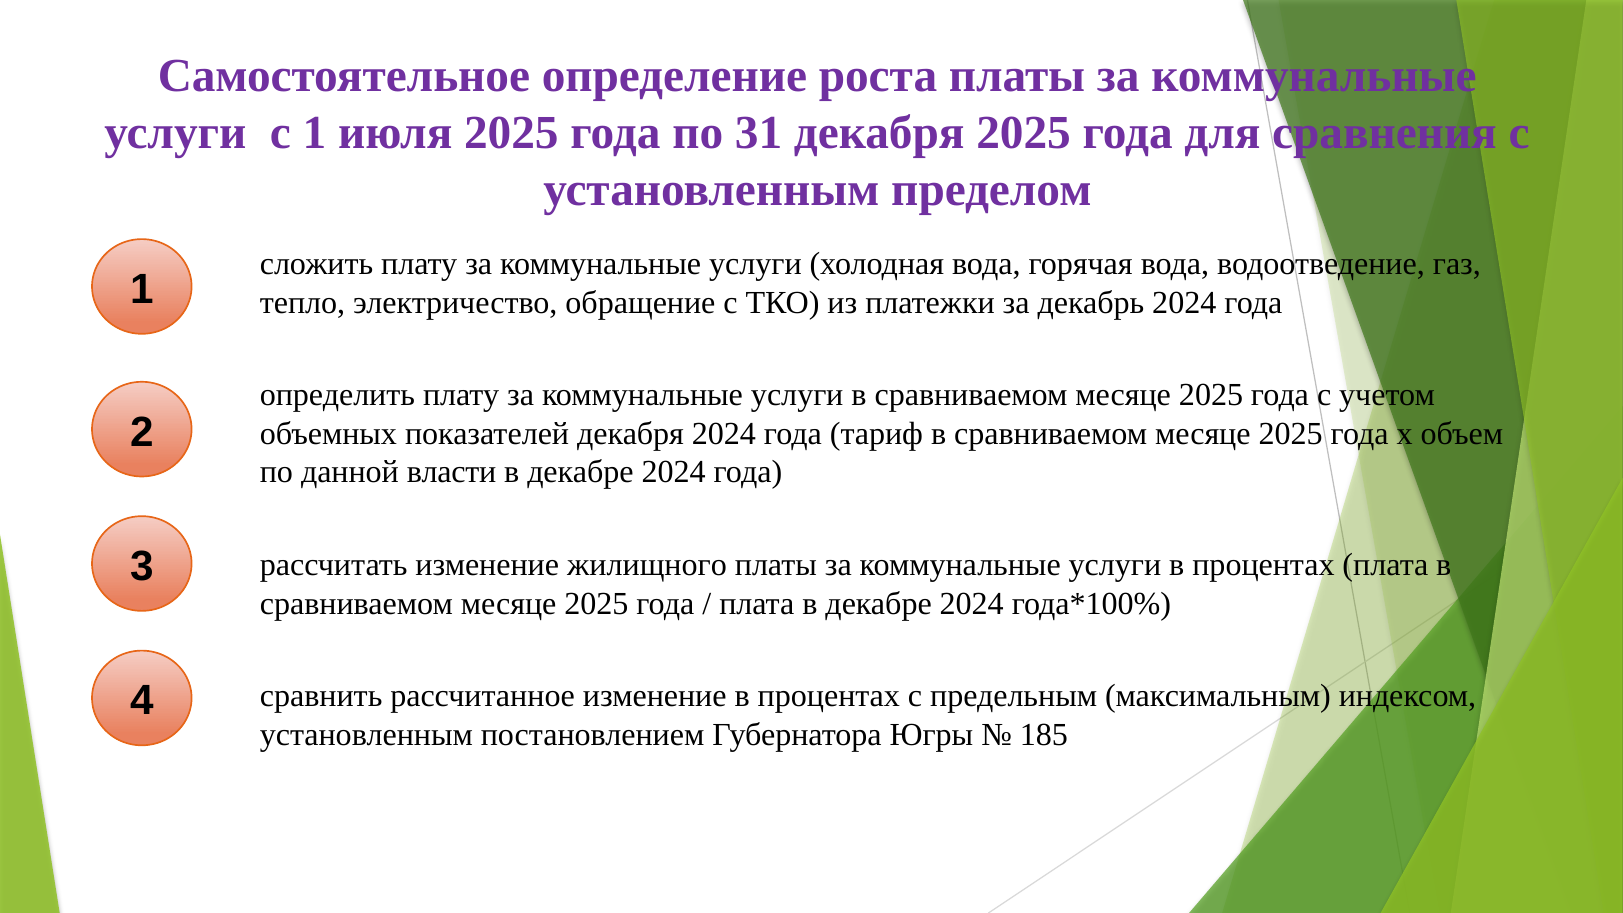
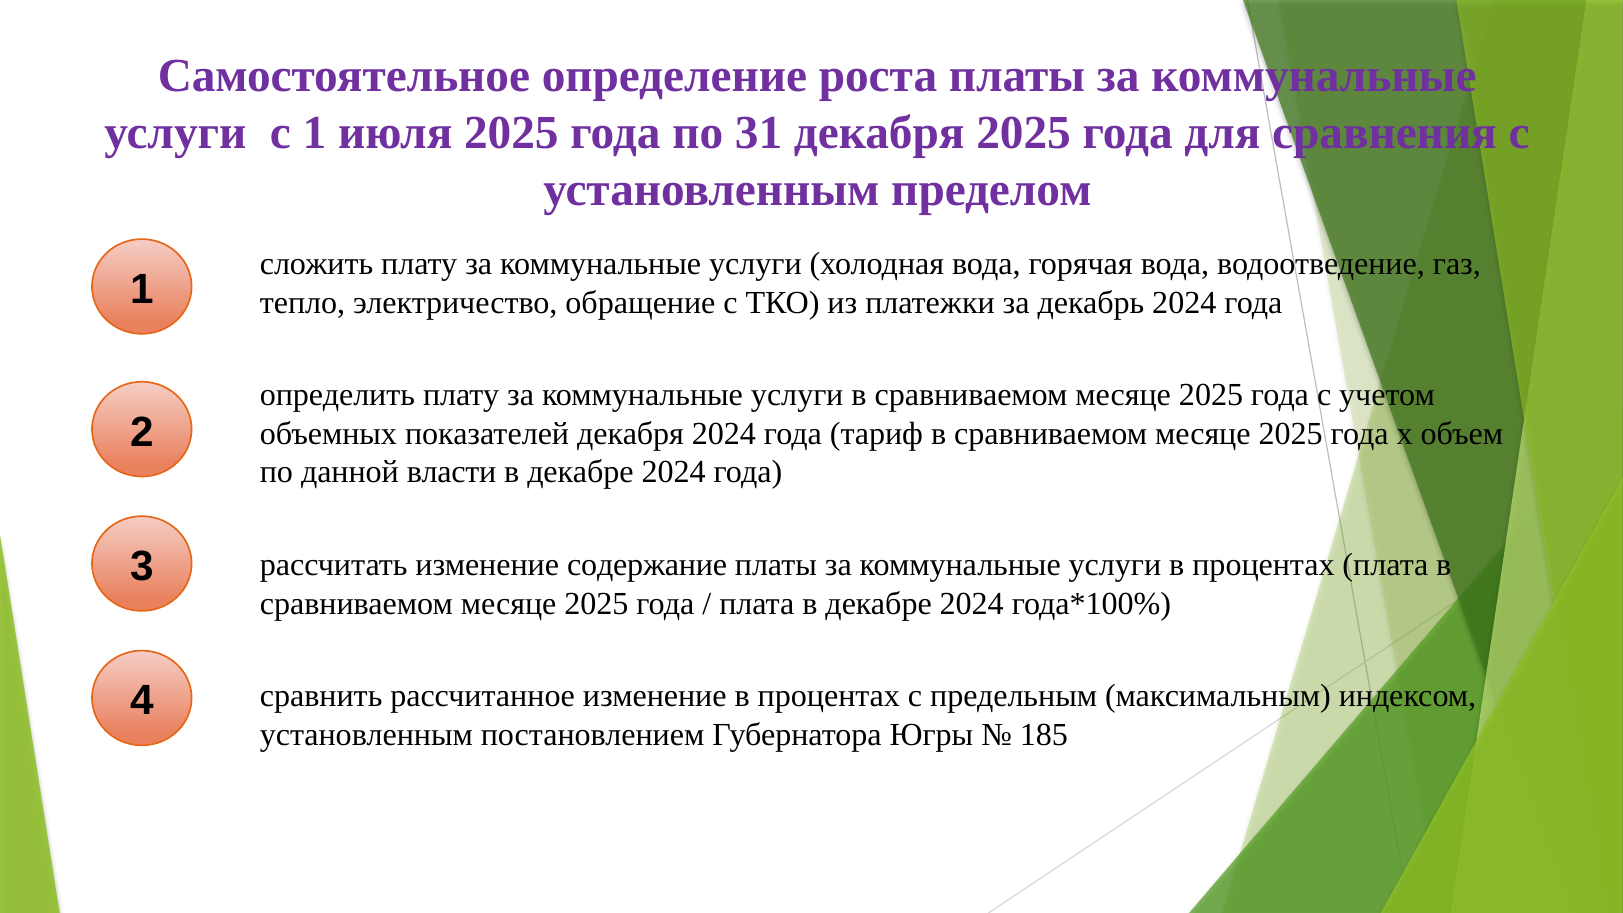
жилищного: жилищного -> содержание
